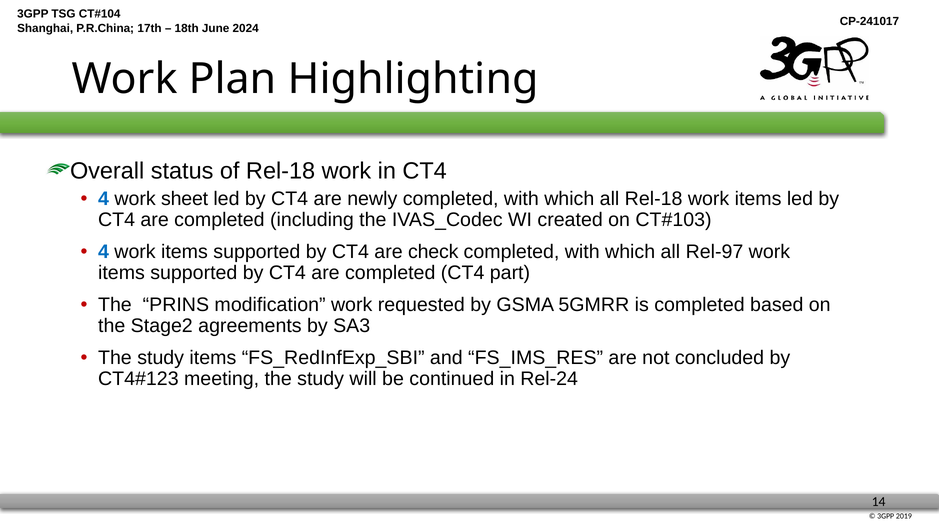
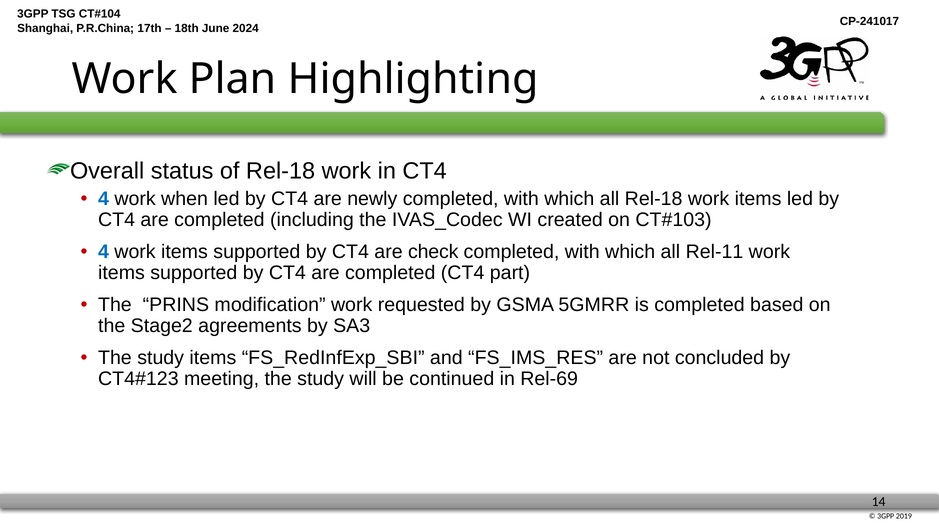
sheet: sheet -> when
Rel-97: Rel-97 -> Rel-11
Rel-24: Rel-24 -> Rel-69
